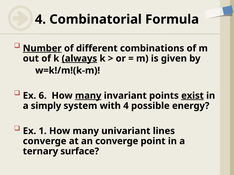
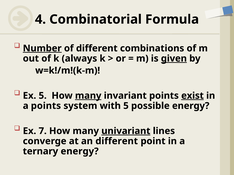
always underline: present -> none
given underline: none -> present
Ex 6: 6 -> 5
a simply: simply -> points
with 4: 4 -> 5
1: 1 -> 7
univariant underline: none -> present
an converge: converge -> different
ternary surface: surface -> energy
